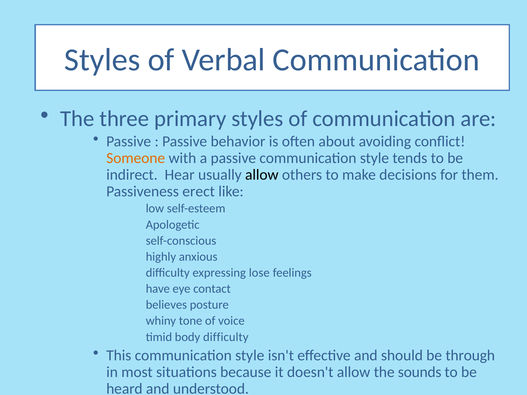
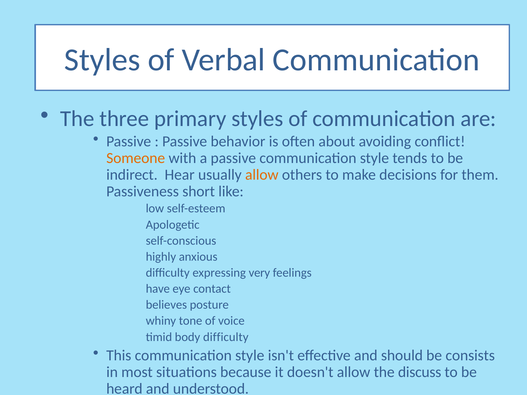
allow at (262, 175) colour: black -> orange
erect: erect -> short
lose: lose -> very
through: through -> consists
sounds: sounds -> discuss
